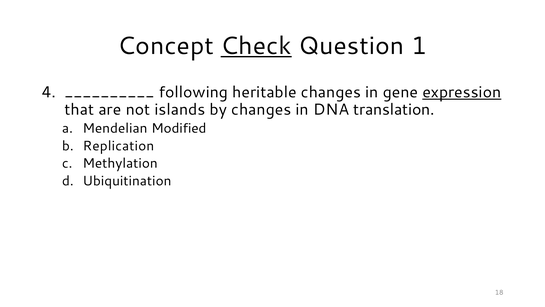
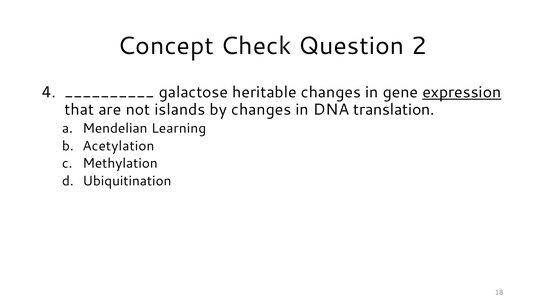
Check underline: present -> none
1: 1 -> 2
following: following -> galactose
Modified: Modified -> Learning
Replication: Replication -> Acetylation
